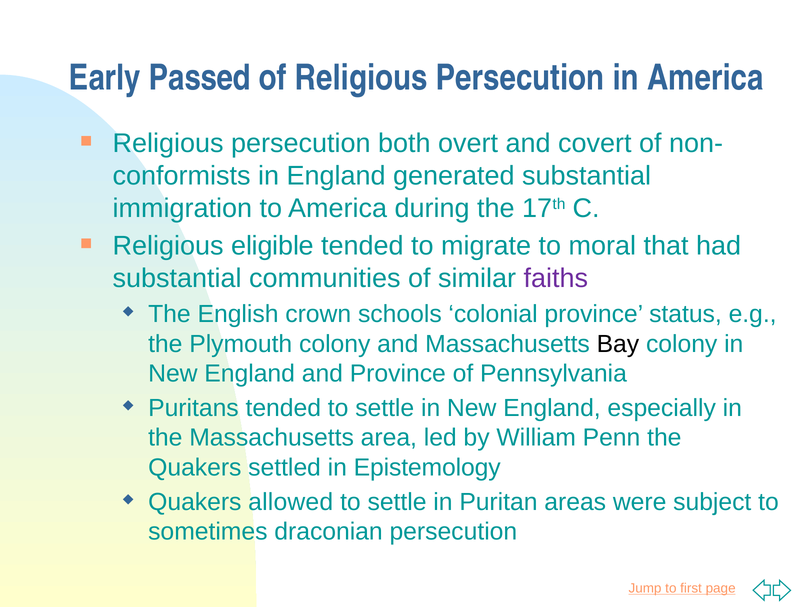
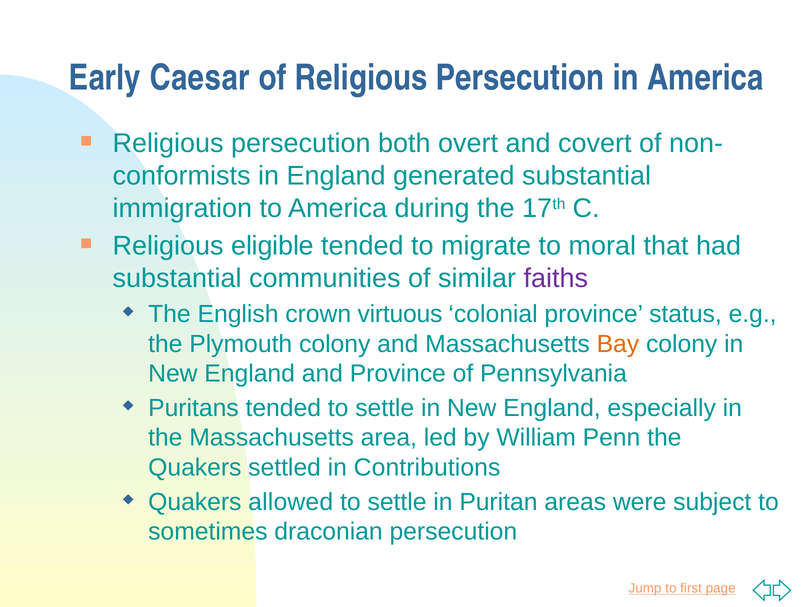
Passed: Passed -> Caesar
schools: schools -> virtuous
Bay colour: black -> orange
Epistemology: Epistemology -> Contributions
